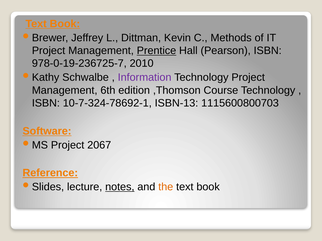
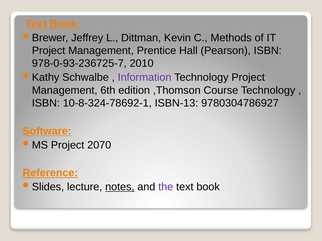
Prentice underline: present -> none
978-0-19-236725-7: 978-0-19-236725-7 -> 978-0-93-236725-7
10-7-324-78692-1: 10-7-324-78692-1 -> 10-8-324-78692-1
1115600800703: 1115600800703 -> 9780304786927
2067: 2067 -> 2070
the colour: orange -> purple
